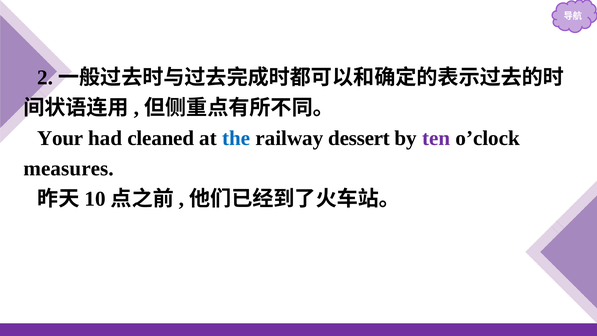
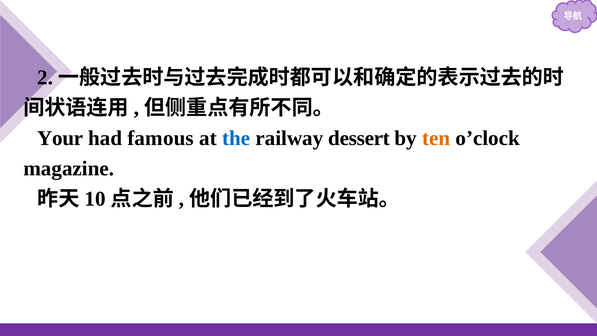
cleaned: cleaned -> famous
ten colour: purple -> orange
measures: measures -> magazine
